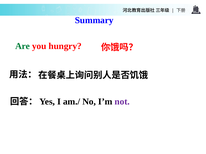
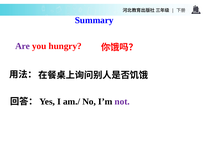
Are colour: green -> purple
